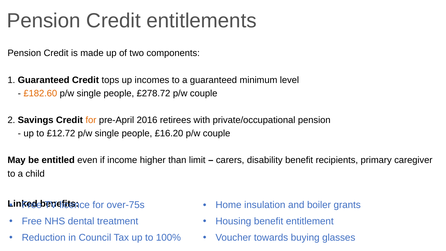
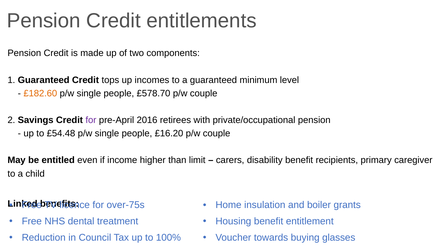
£278.72: £278.72 -> £578.70
for at (91, 120) colour: orange -> purple
£12.72: £12.72 -> £54.48
